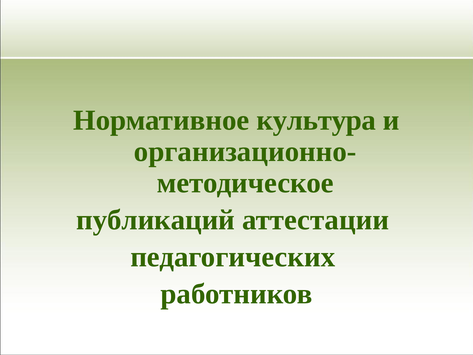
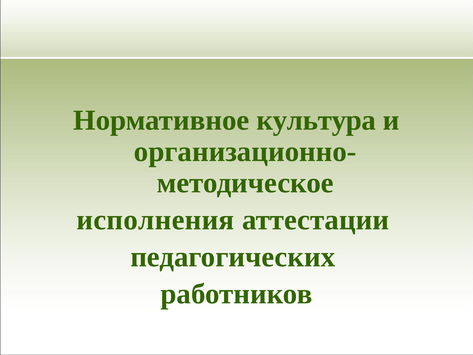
публикаций: публикаций -> исполнения
